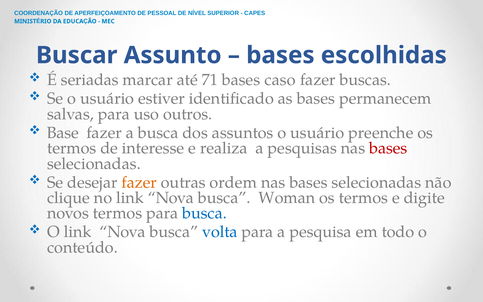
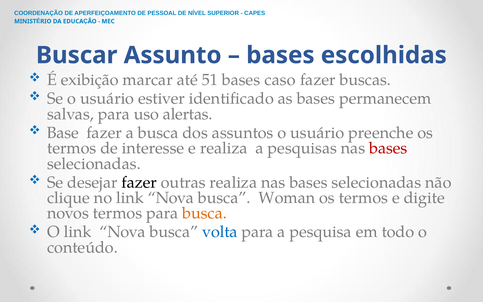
seriadas: seriadas -> exibição
71: 71 -> 51
outros: outros -> alertas
fazer at (139, 182) colour: orange -> black
outras ordem: ordem -> realiza
busca at (204, 213) colour: blue -> orange
